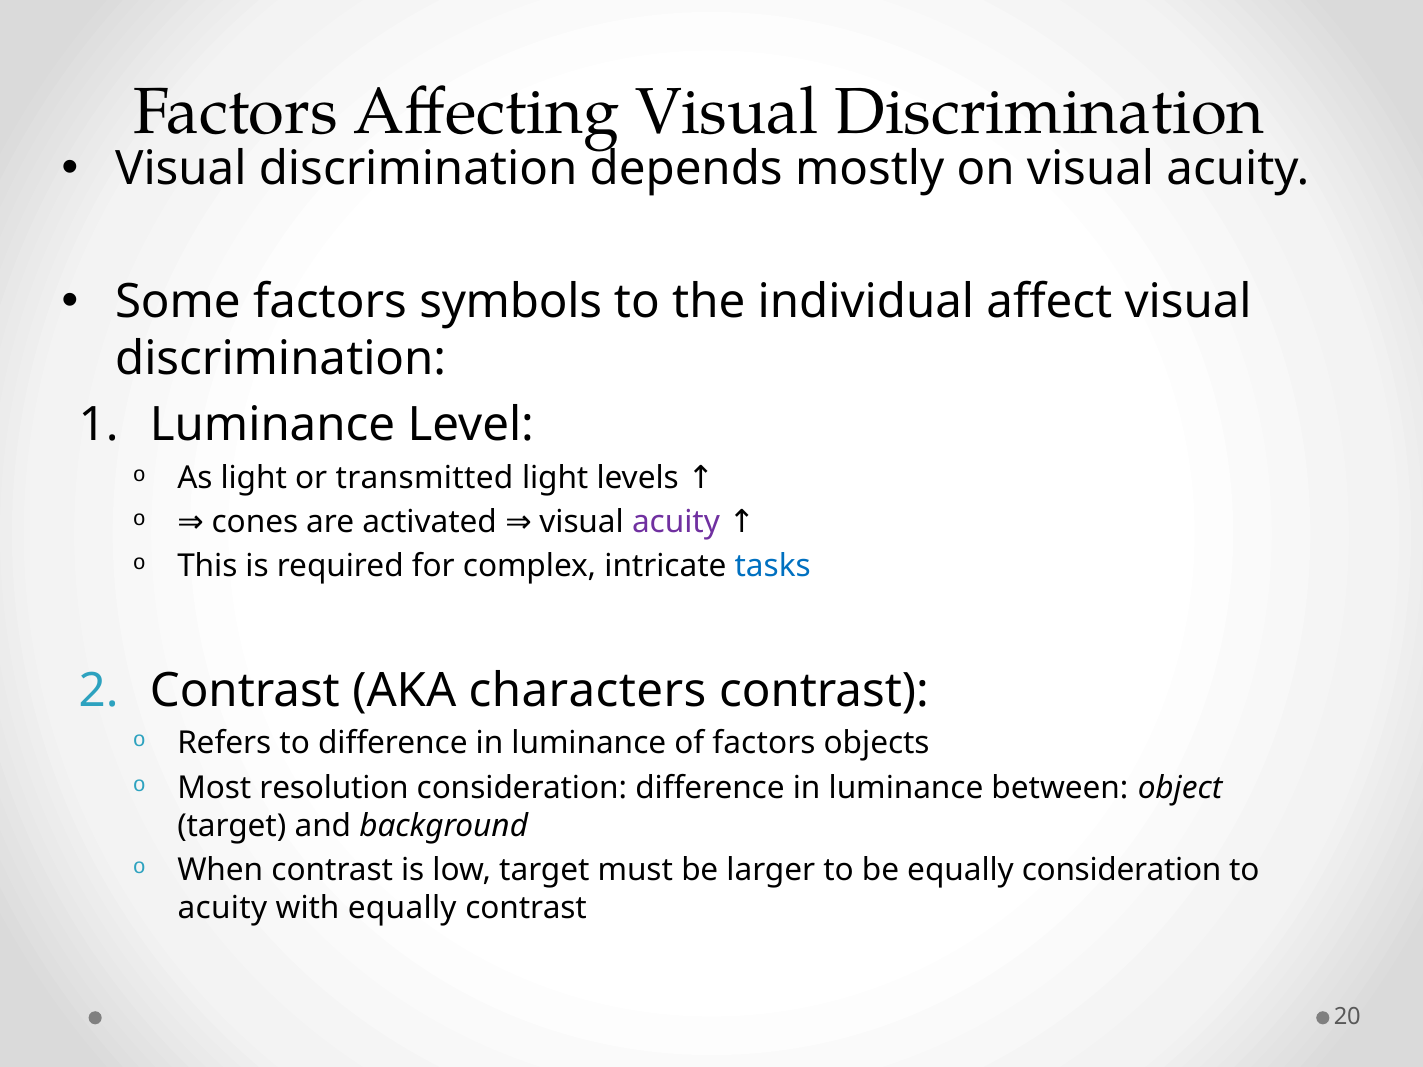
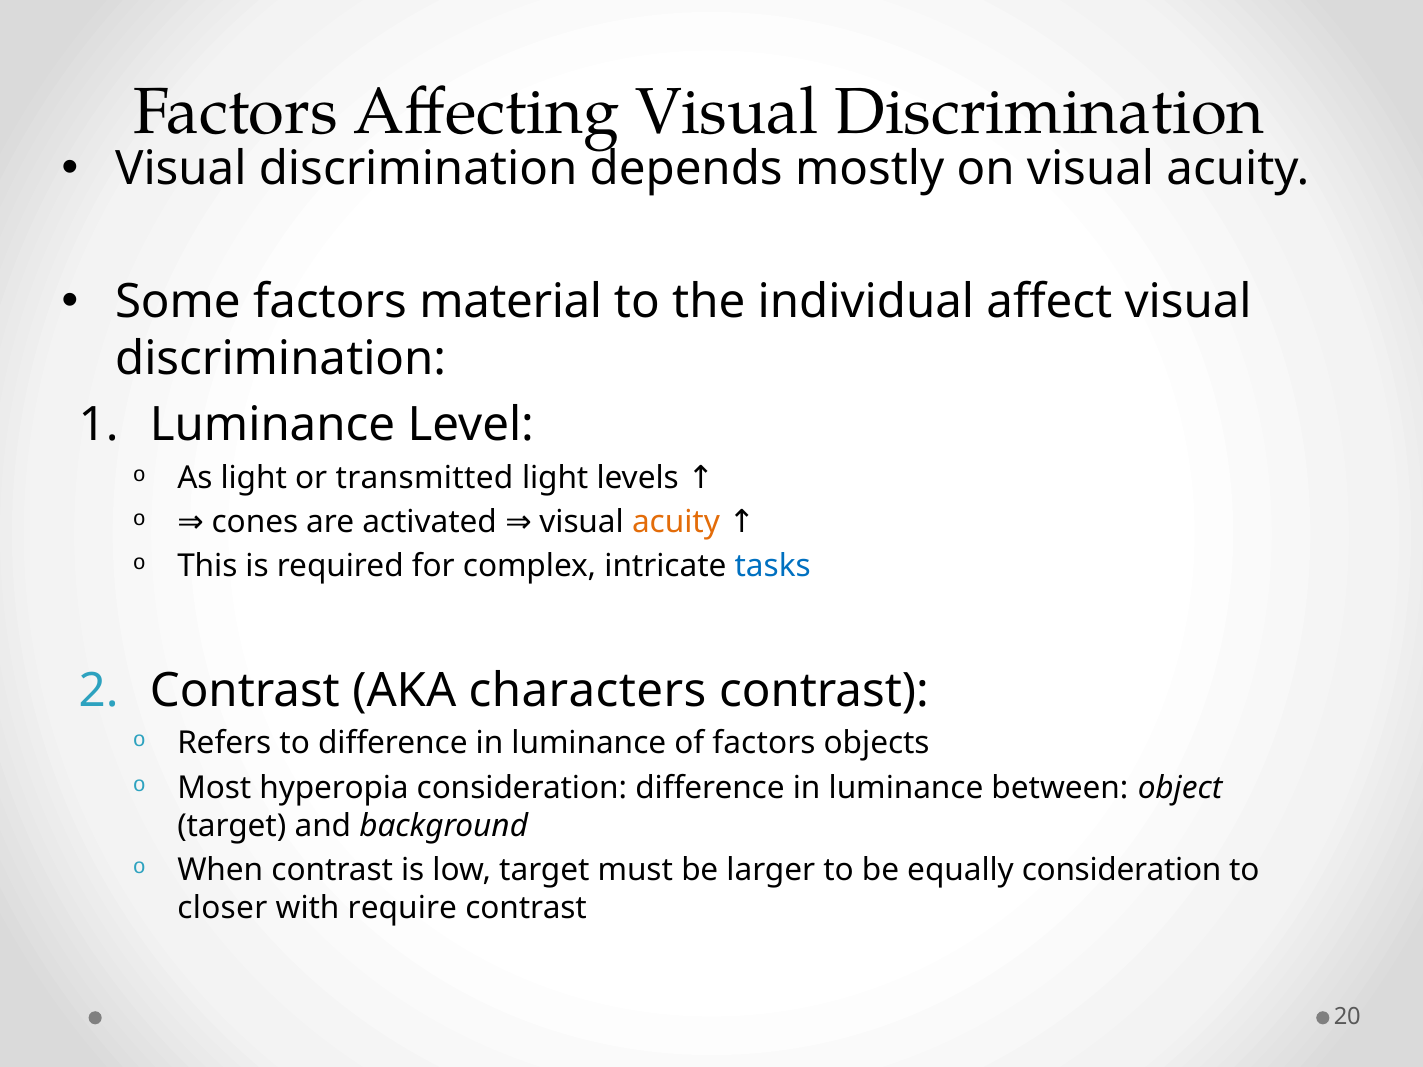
symbols: symbols -> material
acuity at (676, 522) colour: purple -> orange
resolution: resolution -> hyperopia
acuity at (222, 908): acuity -> closer
with equally: equally -> require
